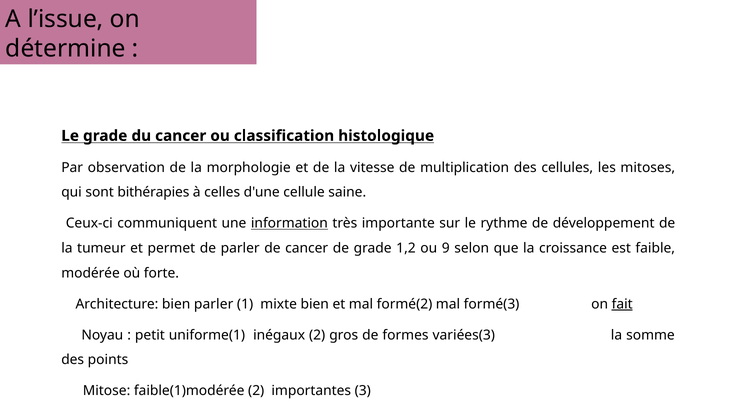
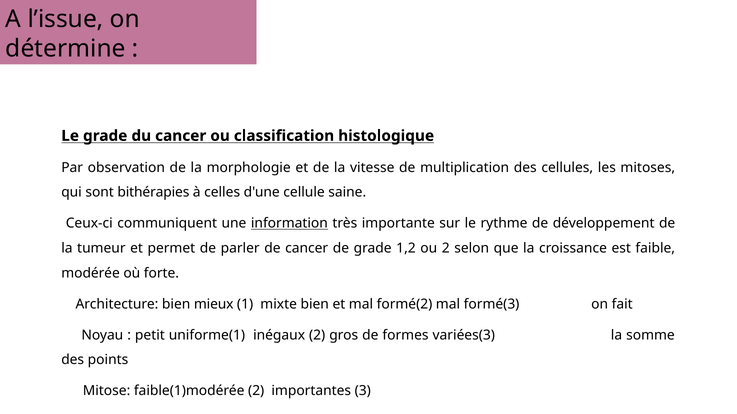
ou 9: 9 -> 2
bien parler: parler -> mieux
fait underline: present -> none
